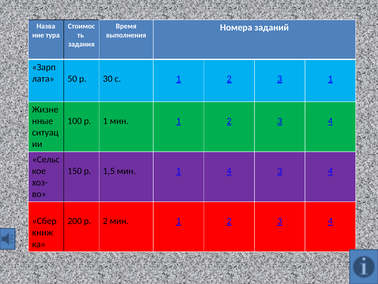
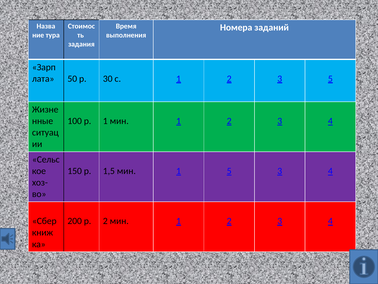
3 1: 1 -> 5
1 4: 4 -> 5
